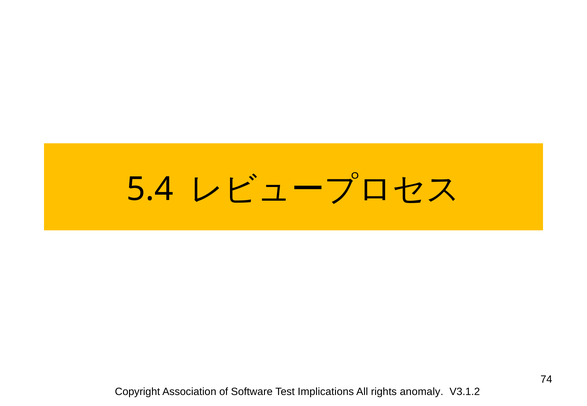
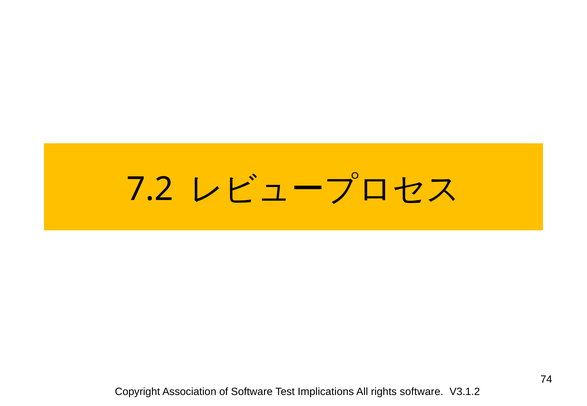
5.4: 5.4 -> 7.2
rights anomaly: anomaly -> software
